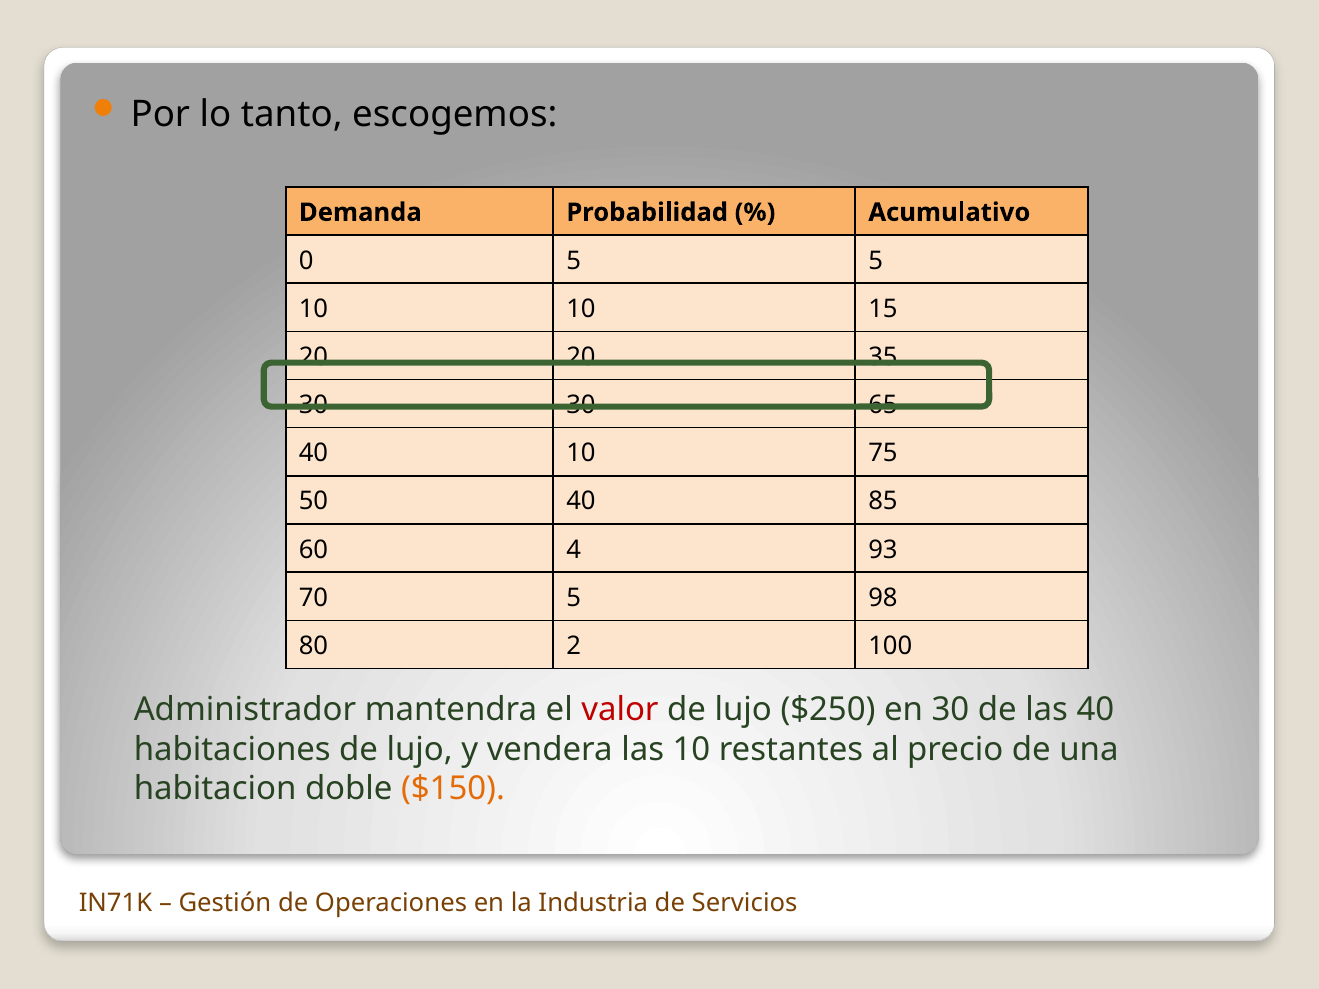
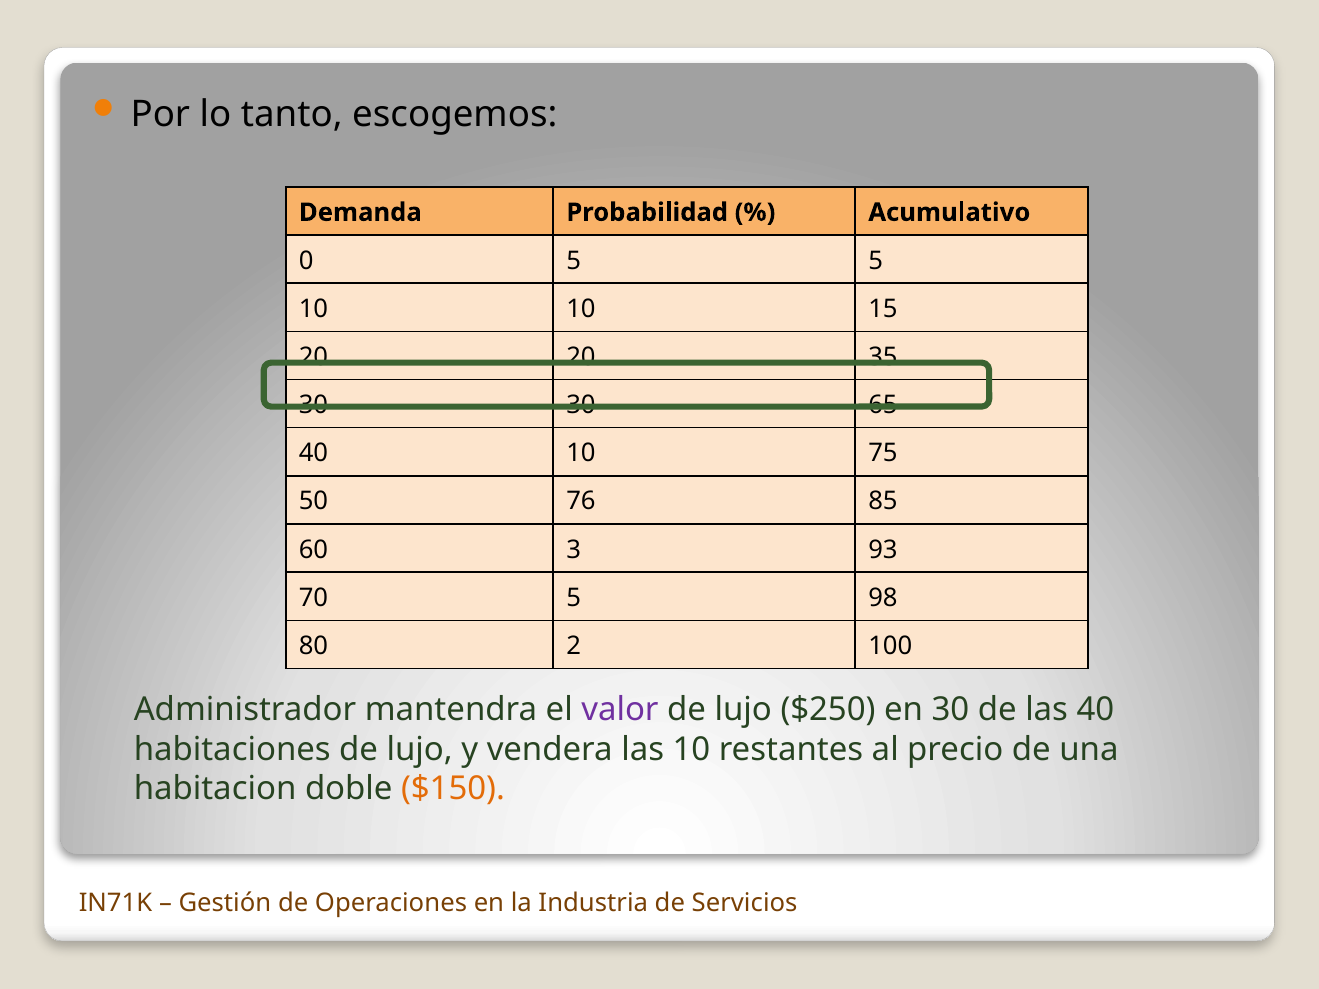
50 40: 40 -> 76
4: 4 -> 3
valor colour: red -> purple
